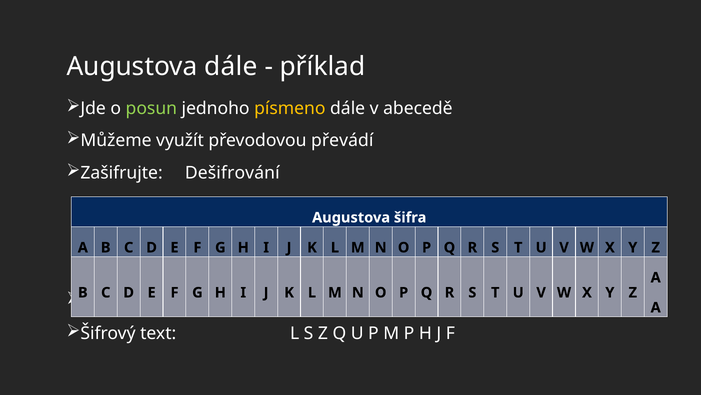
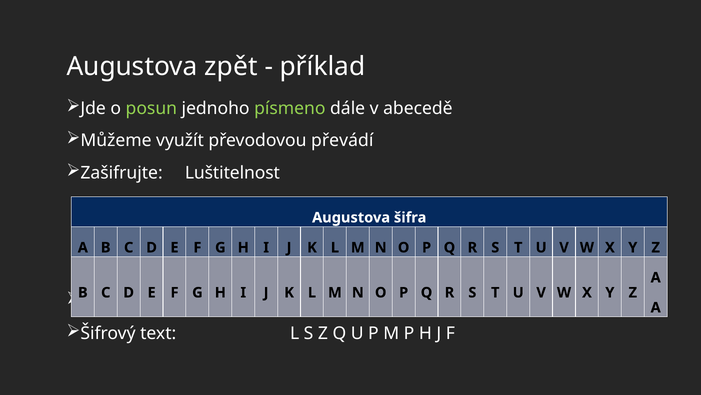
Augustova dále: dále -> zpět
písmeno colour: yellow -> light green
Dešifrování: Dešifrování -> Luštitelnost
